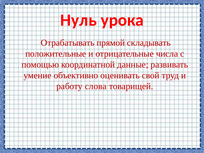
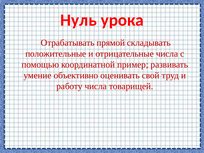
данные: данные -> пример
работу слова: слова -> числа
